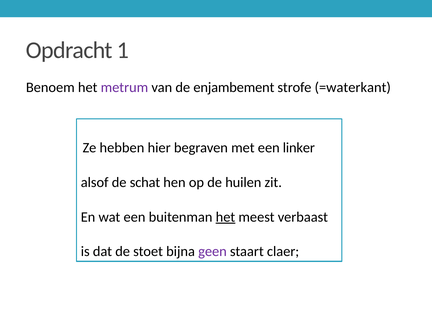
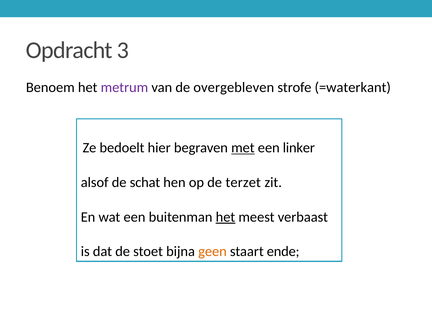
1: 1 -> 3
enjambement: enjambement -> overgebleven
hebben: hebben -> bedoelt
met underline: none -> present
huilen: huilen -> terzet
geen colour: purple -> orange
claer: claer -> ende
